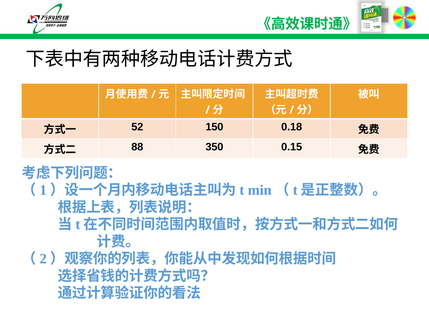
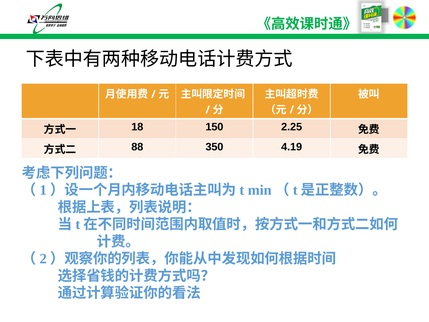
52: 52 -> 18
0.18: 0.18 -> 2.25
0.15: 0.15 -> 4.19
